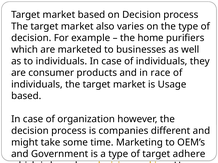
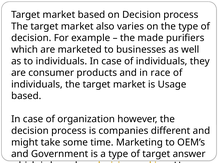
home: home -> made
adhere: adhere -> answer
